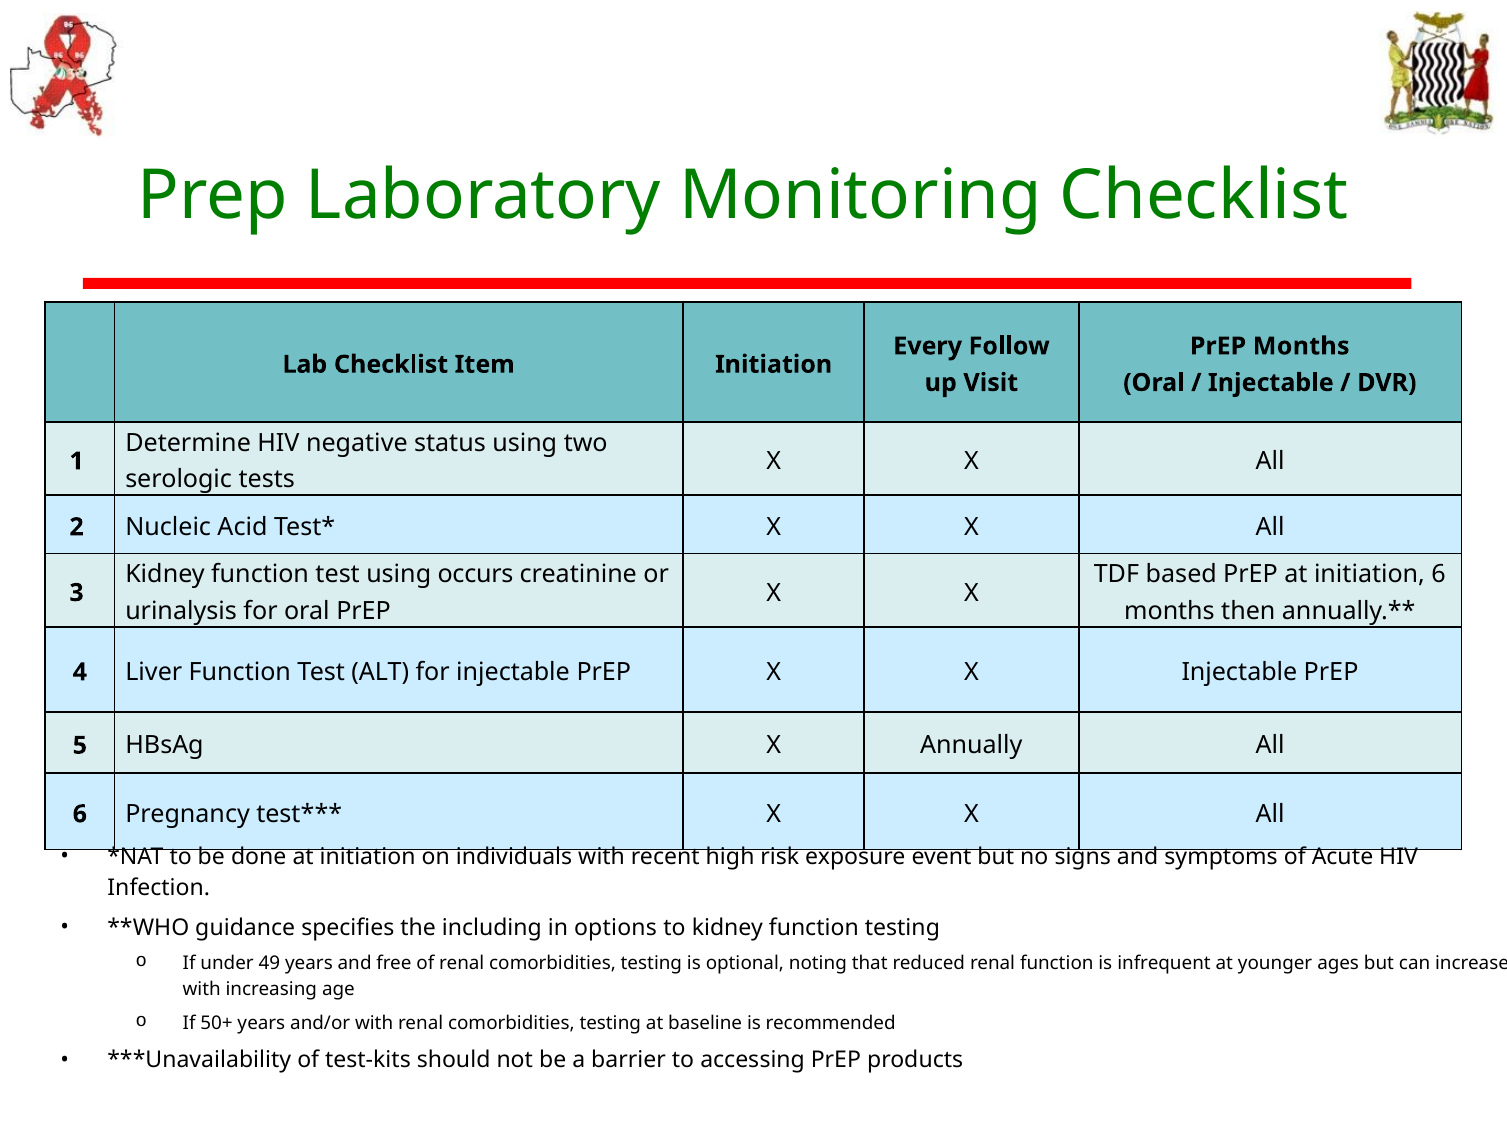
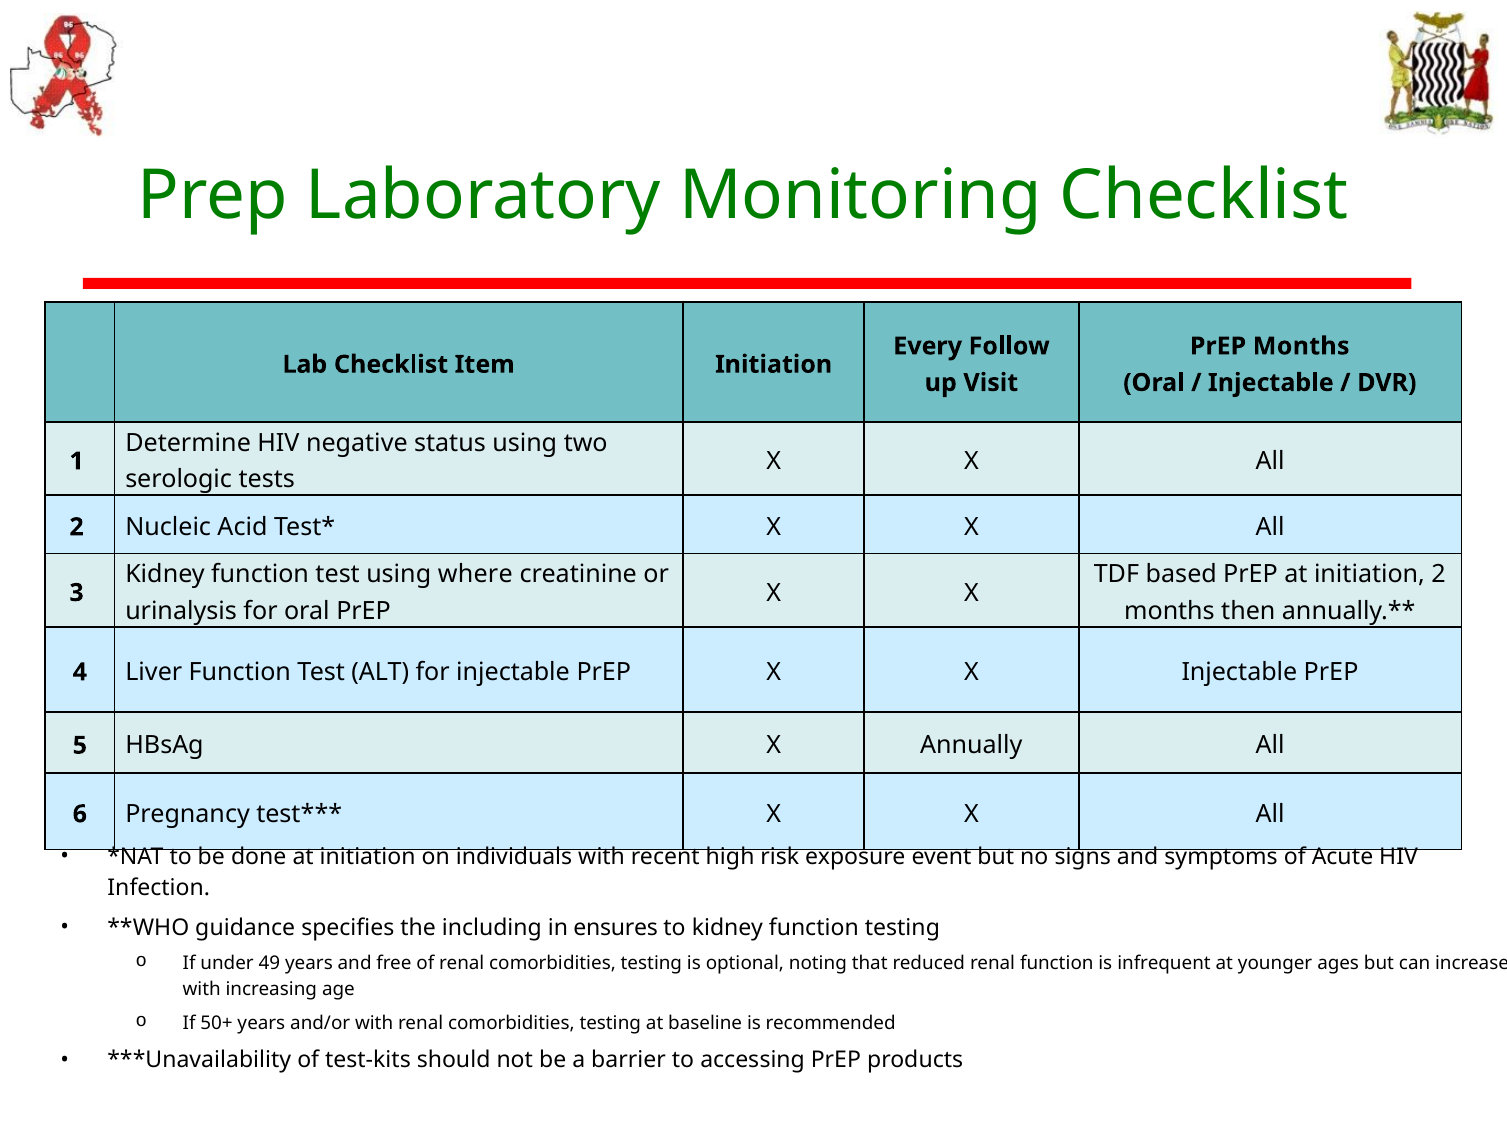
occurs: occurs -> where
initiation 6: 6 -> 2
options: options -> ensures
